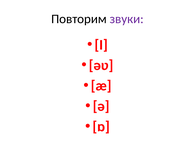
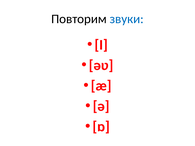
звуки colour: purple -> blue
